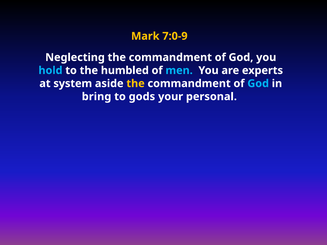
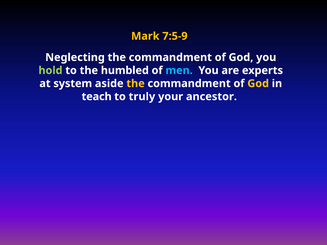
7:0-9: 7:0-9 -> 7:5-9
hold colour: light blue -> light green
God at (258, 84) colour: light blue -> yellow
bring: bring -> teach
gods: gods -> truly
personal: personal -> ancestor
